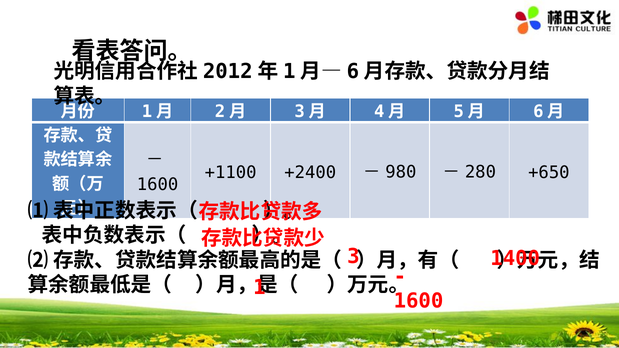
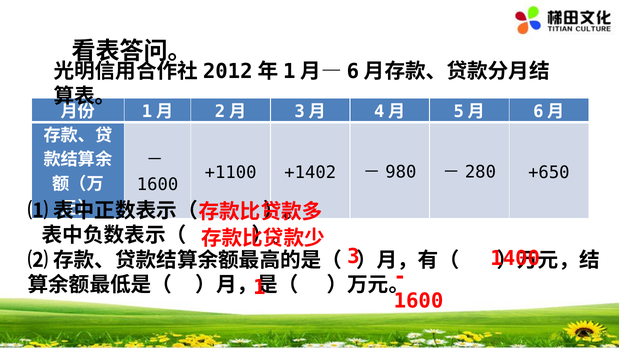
+2400: +2400 -> +1402
